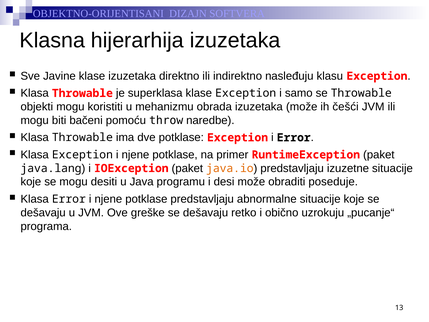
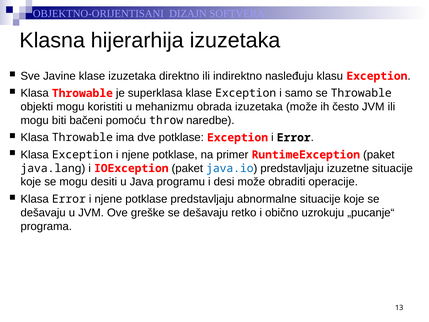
češći: češći -> često
java.io colour: orange -> blue
poseduje: poseduje -> operacije
